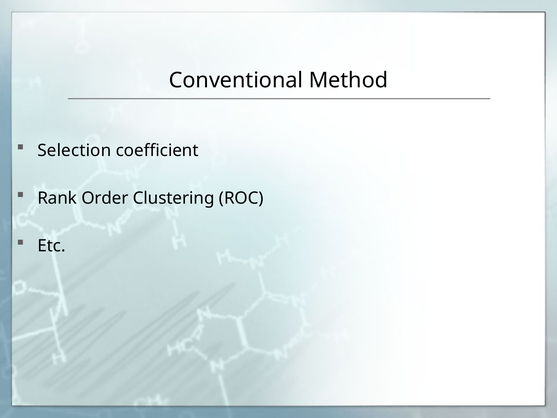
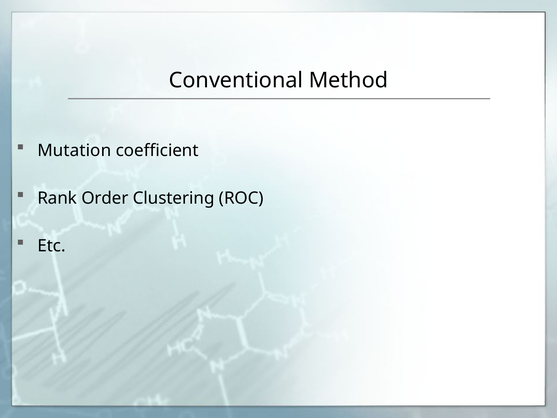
Selection: Selection -> Mutation
